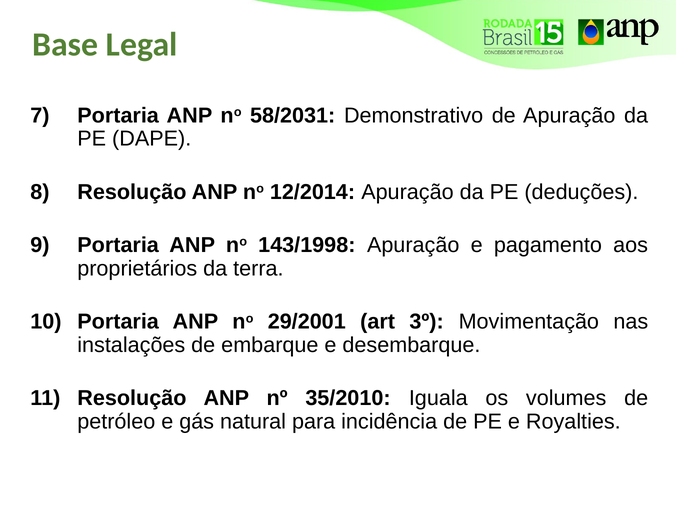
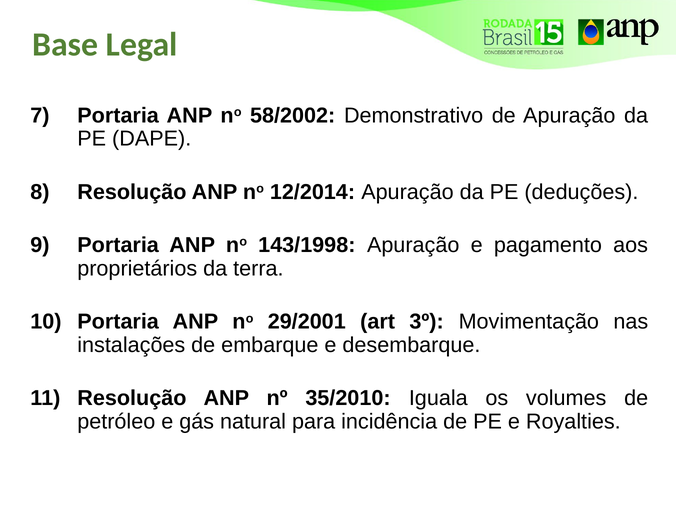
58/2031: 58/2031 -> 58/2002
